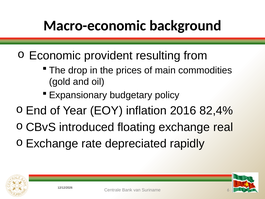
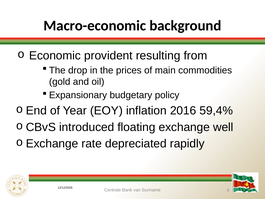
82,4%: 82,4% -> 59,4%
real: real -> well
